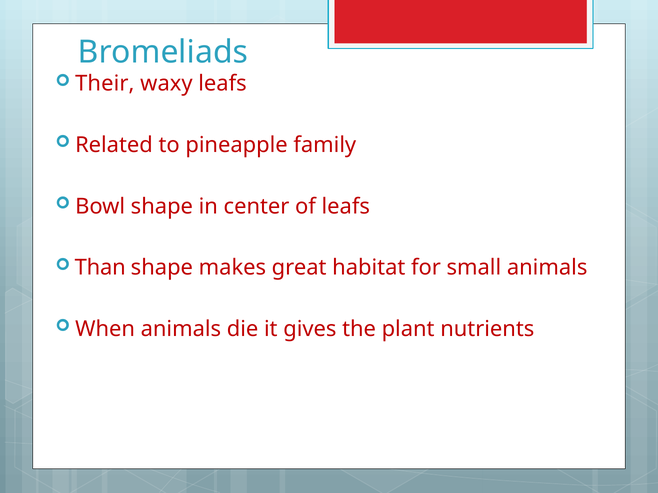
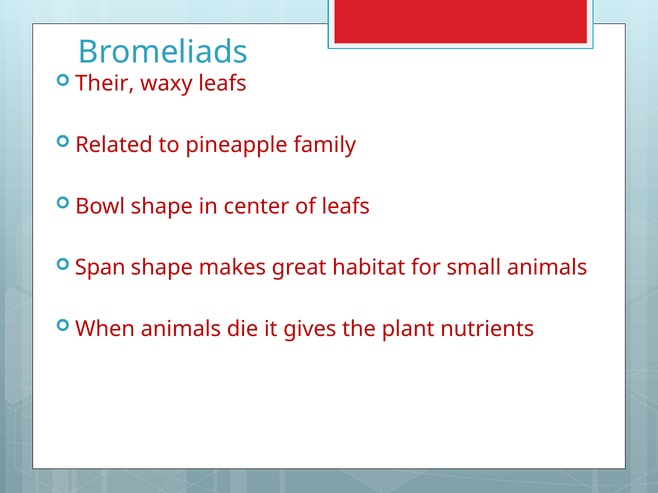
Than: Than -> Span
